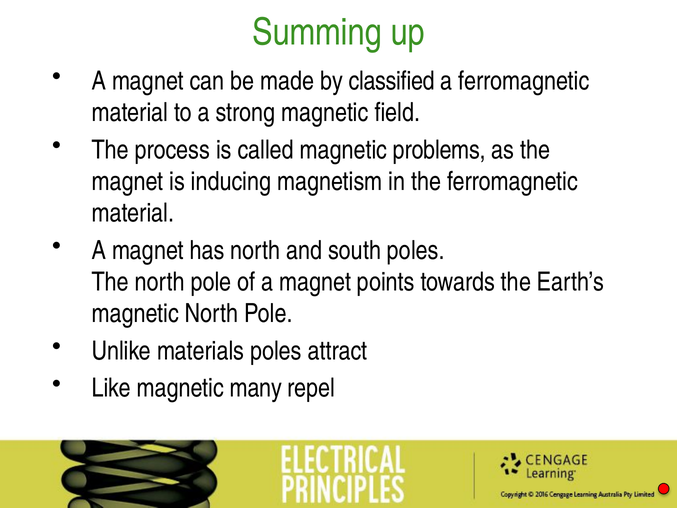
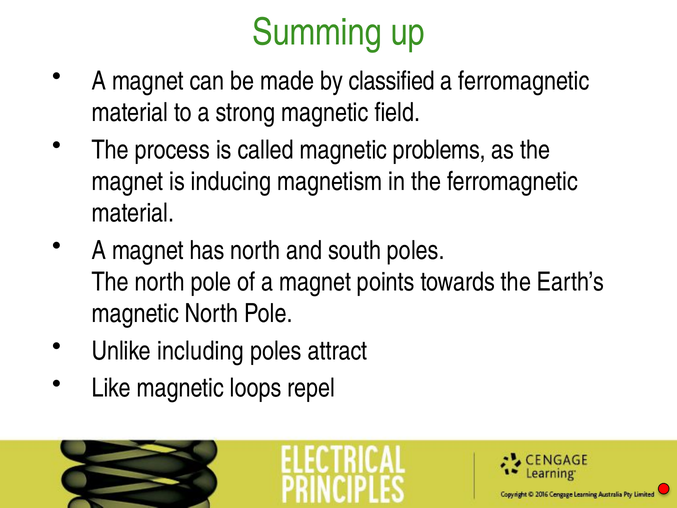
materials: materials -> including
many: many -> loops
